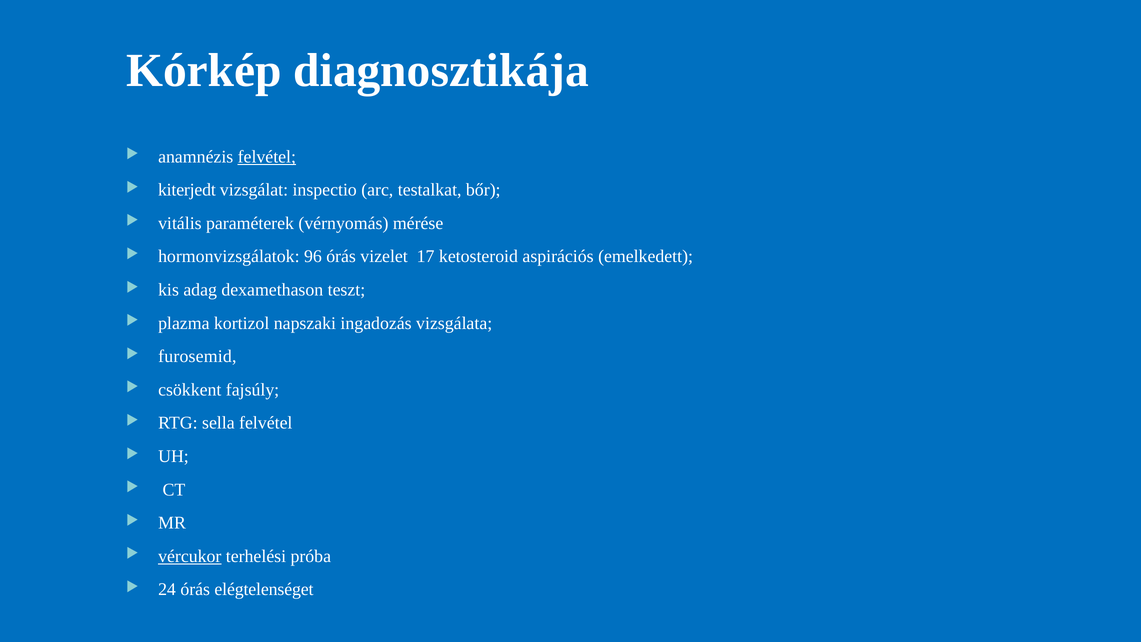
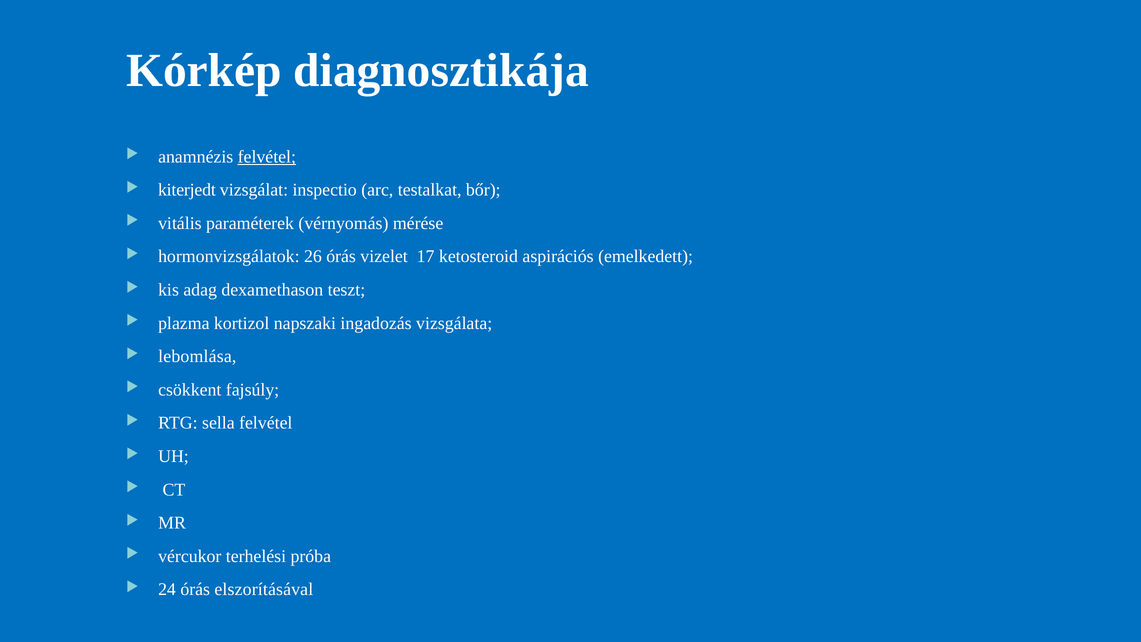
96: 96 -> 26
furosemid: furosemid -> lebomlása
vércukor underline: present -> none
elégtelenséget: elégtelenséget -> elszorításával
